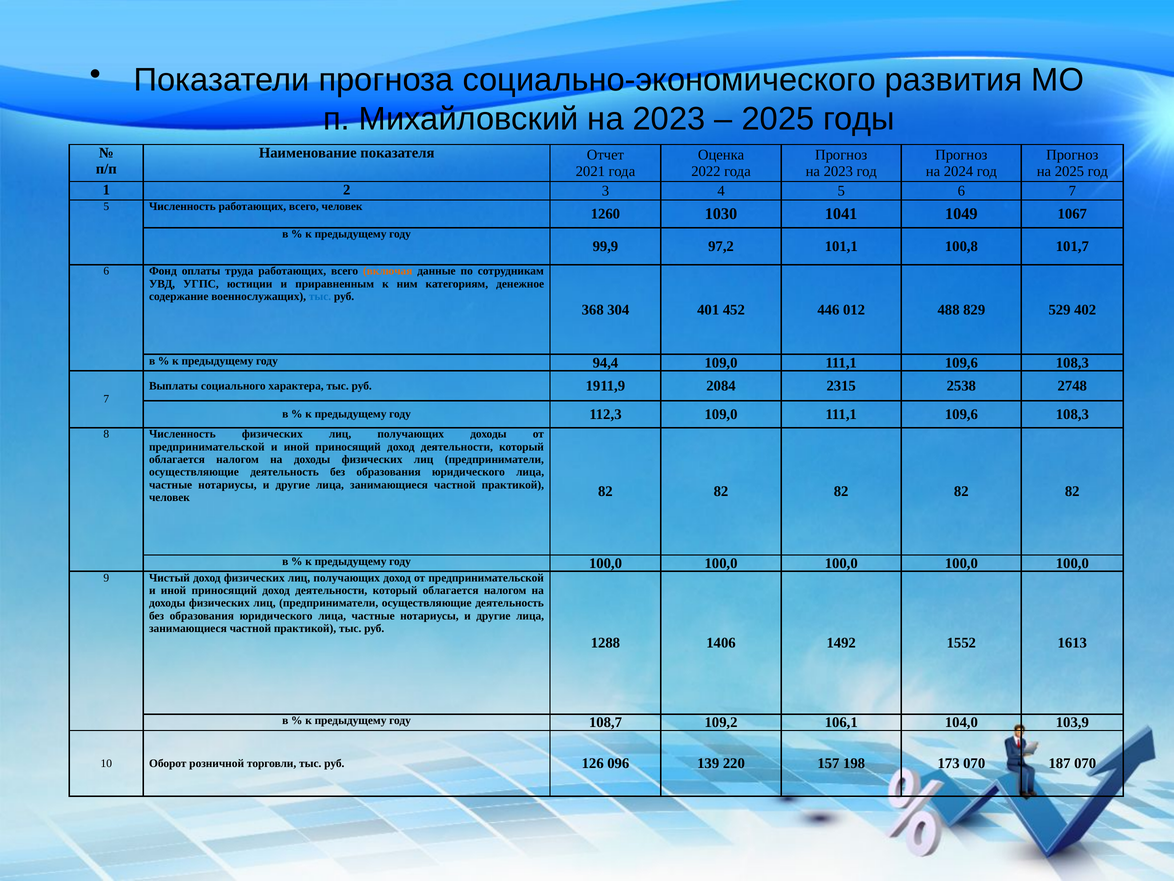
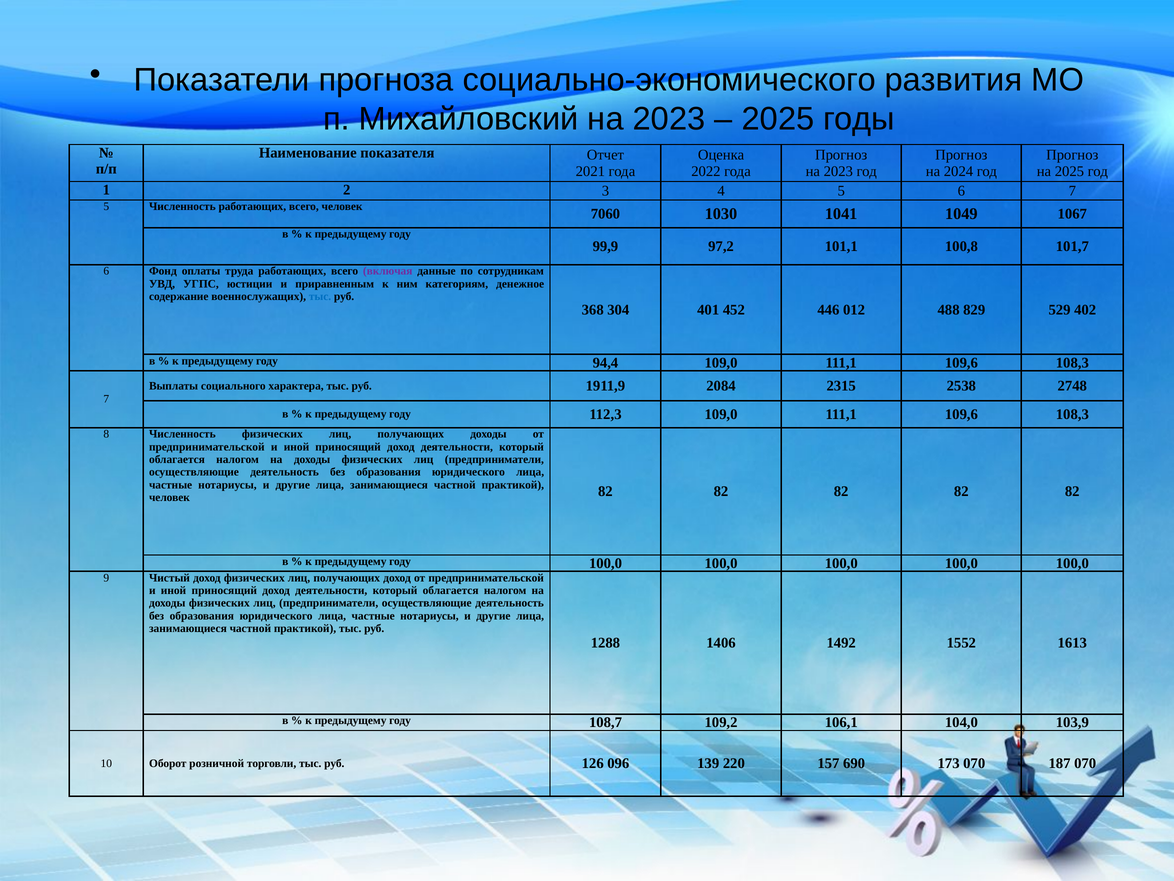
1260: 1260 -> 7060
включая colour: orange -> purple
198: 198 -> 690
